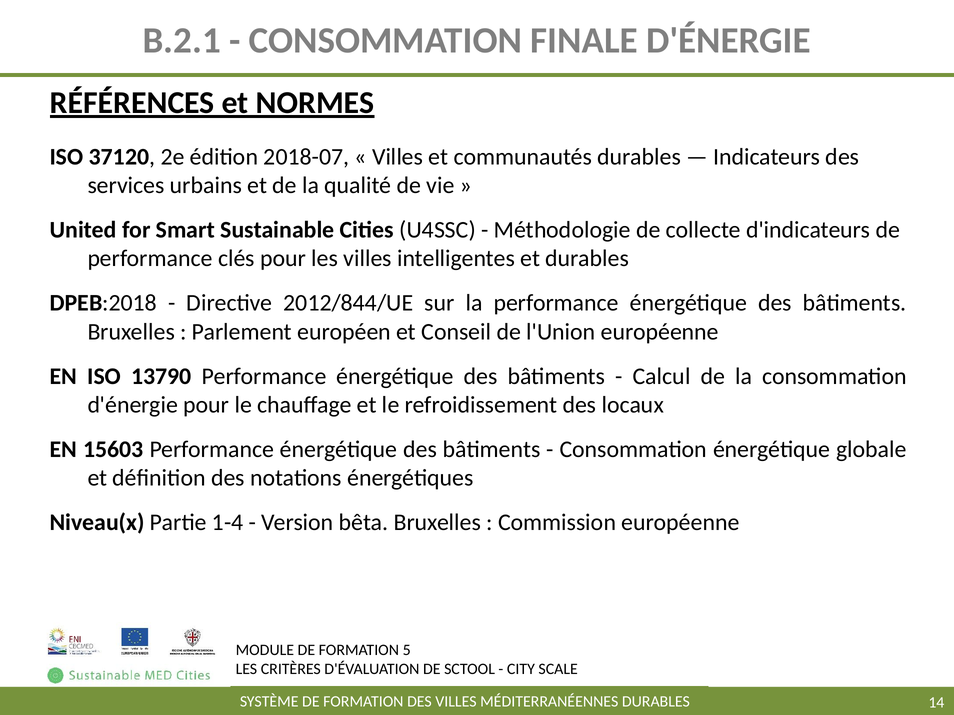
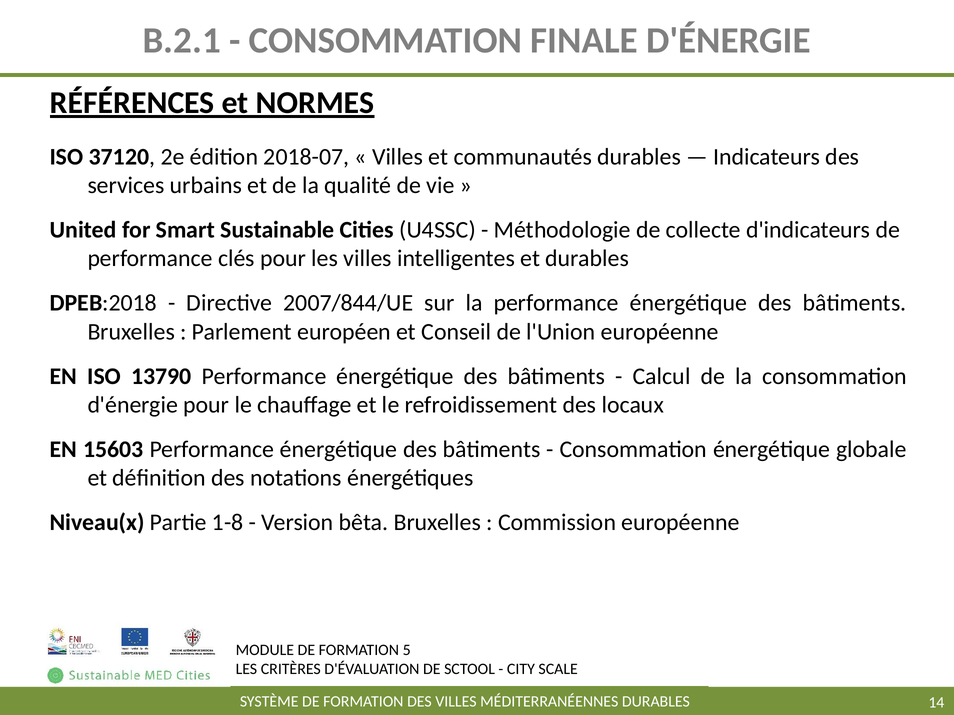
2012/844/UE: 2012/844/UE -> 2007/844/UE
1-4: 1-4 -> 1-8
